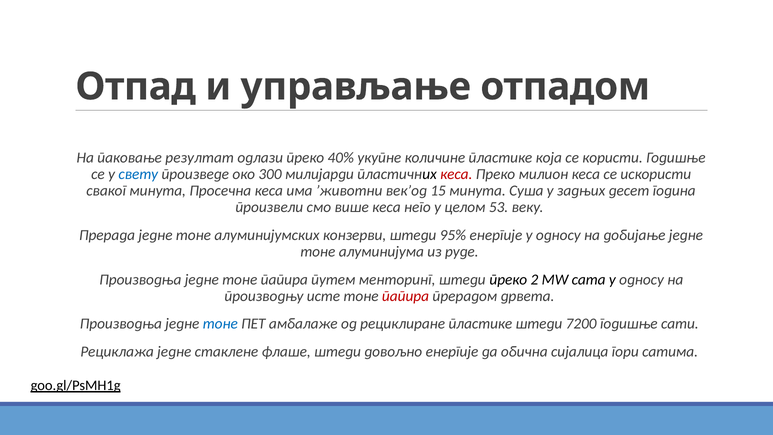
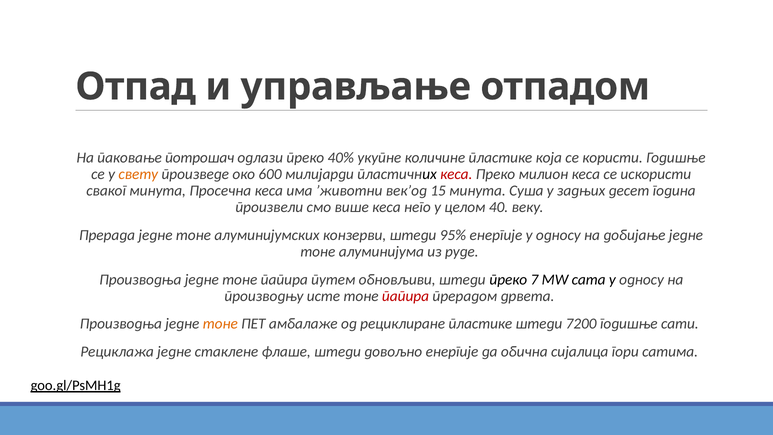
резултат: резултат -> потрошач
свету colour: blue -> orange
300: 300 -> 600
53: 53 -> 40
менторинг: менторинг -> обновљиви
2: 2 -> 7
тоне at (220, 324) colour: blue -> orange
